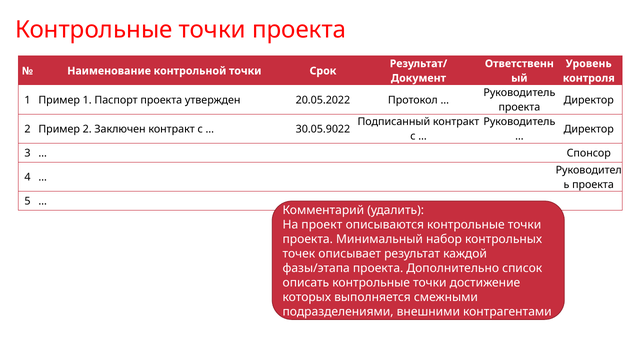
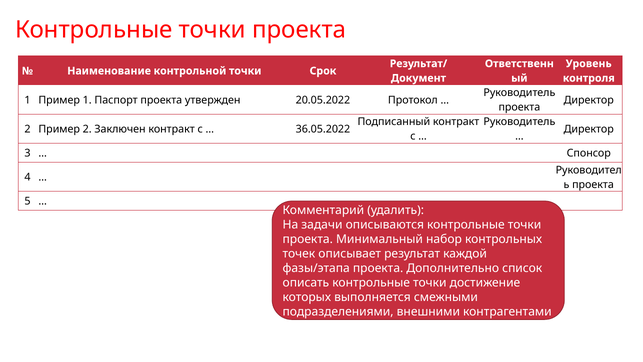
30.05.9022: 30.05.9022 -> 36.05.2022
проект: проект -> задачи
